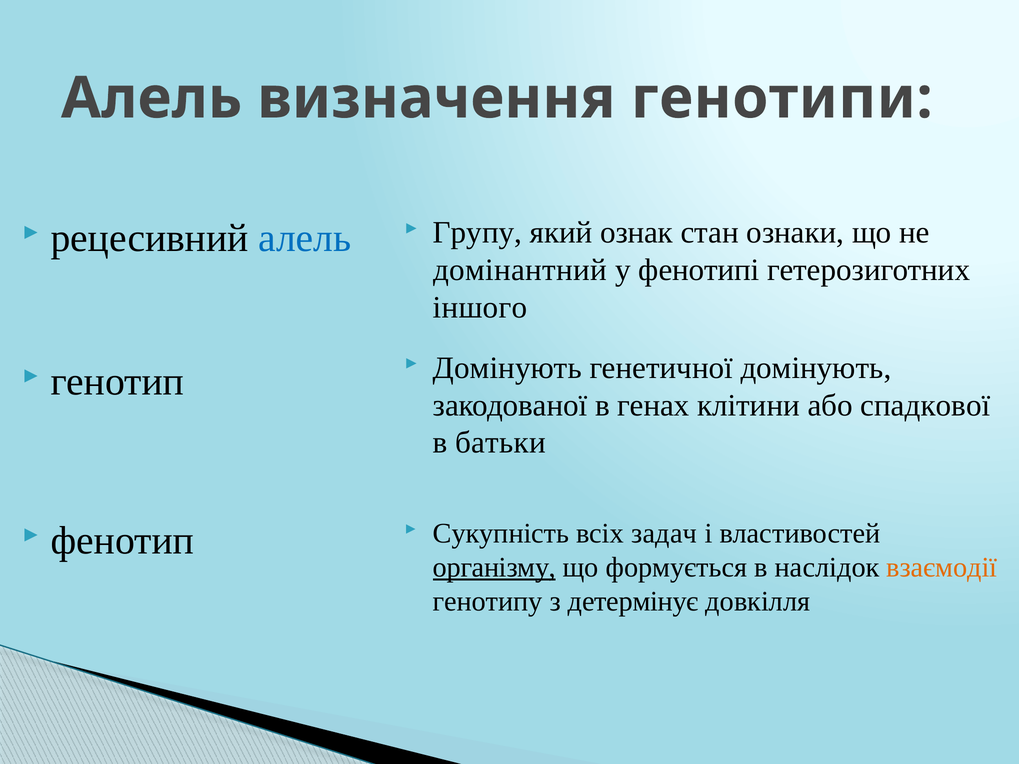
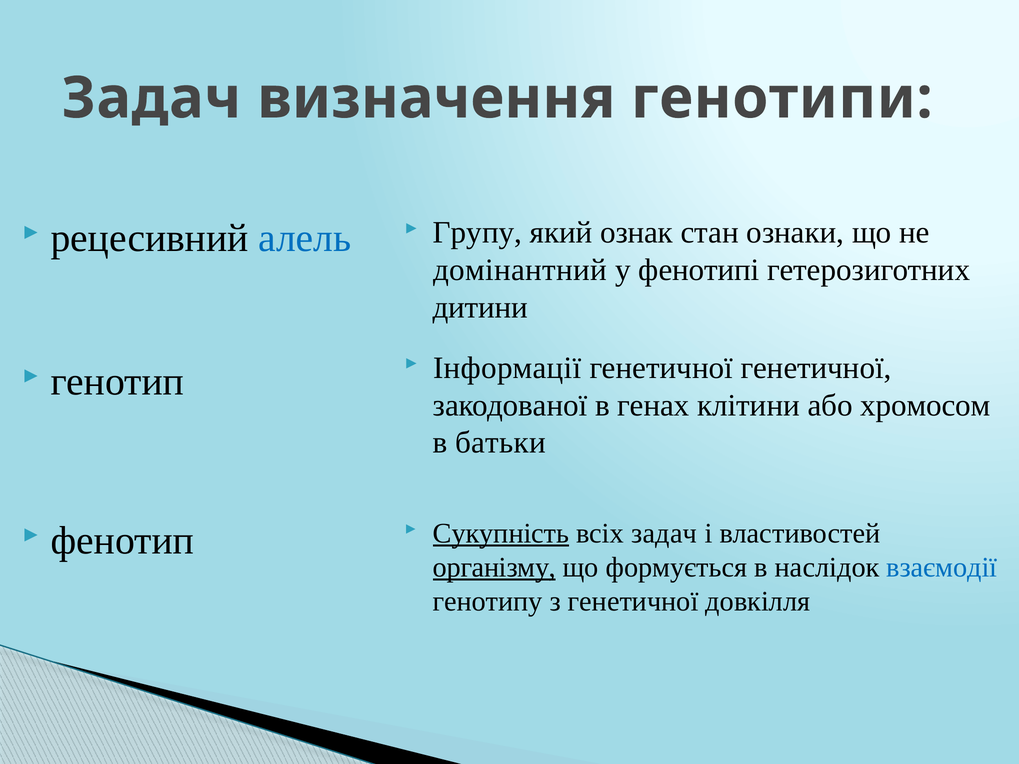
Алель at (152, 98): Алель -> Задач
іншого: іншого -> дитини
Домінують at (507, 368): Домінують -> Інформації
генетичної домінують: домінують -> генетичної
спадкової: спадкової -> хромосом
Сукупність underline: none -> present
взаємодії colour: orange -> blue
з детермінує: детермінує -> генетичної
